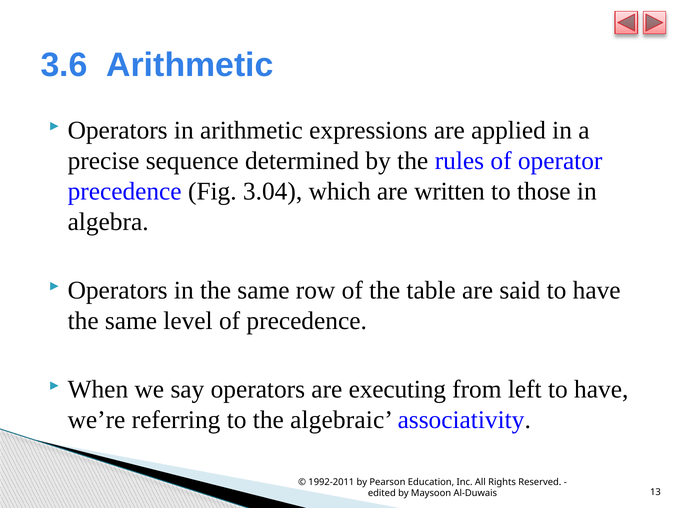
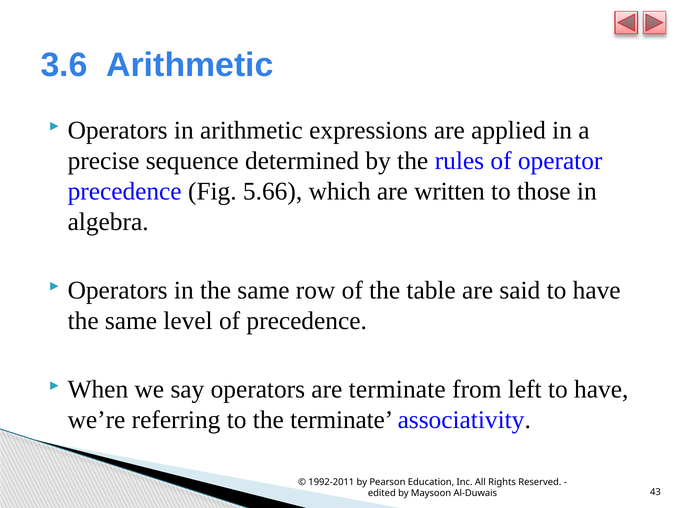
3.04: 3.04 -> 5.66
are executing: executing -> terminate
the algebraic: algebraic -> terminate
13: 13 -> 43
